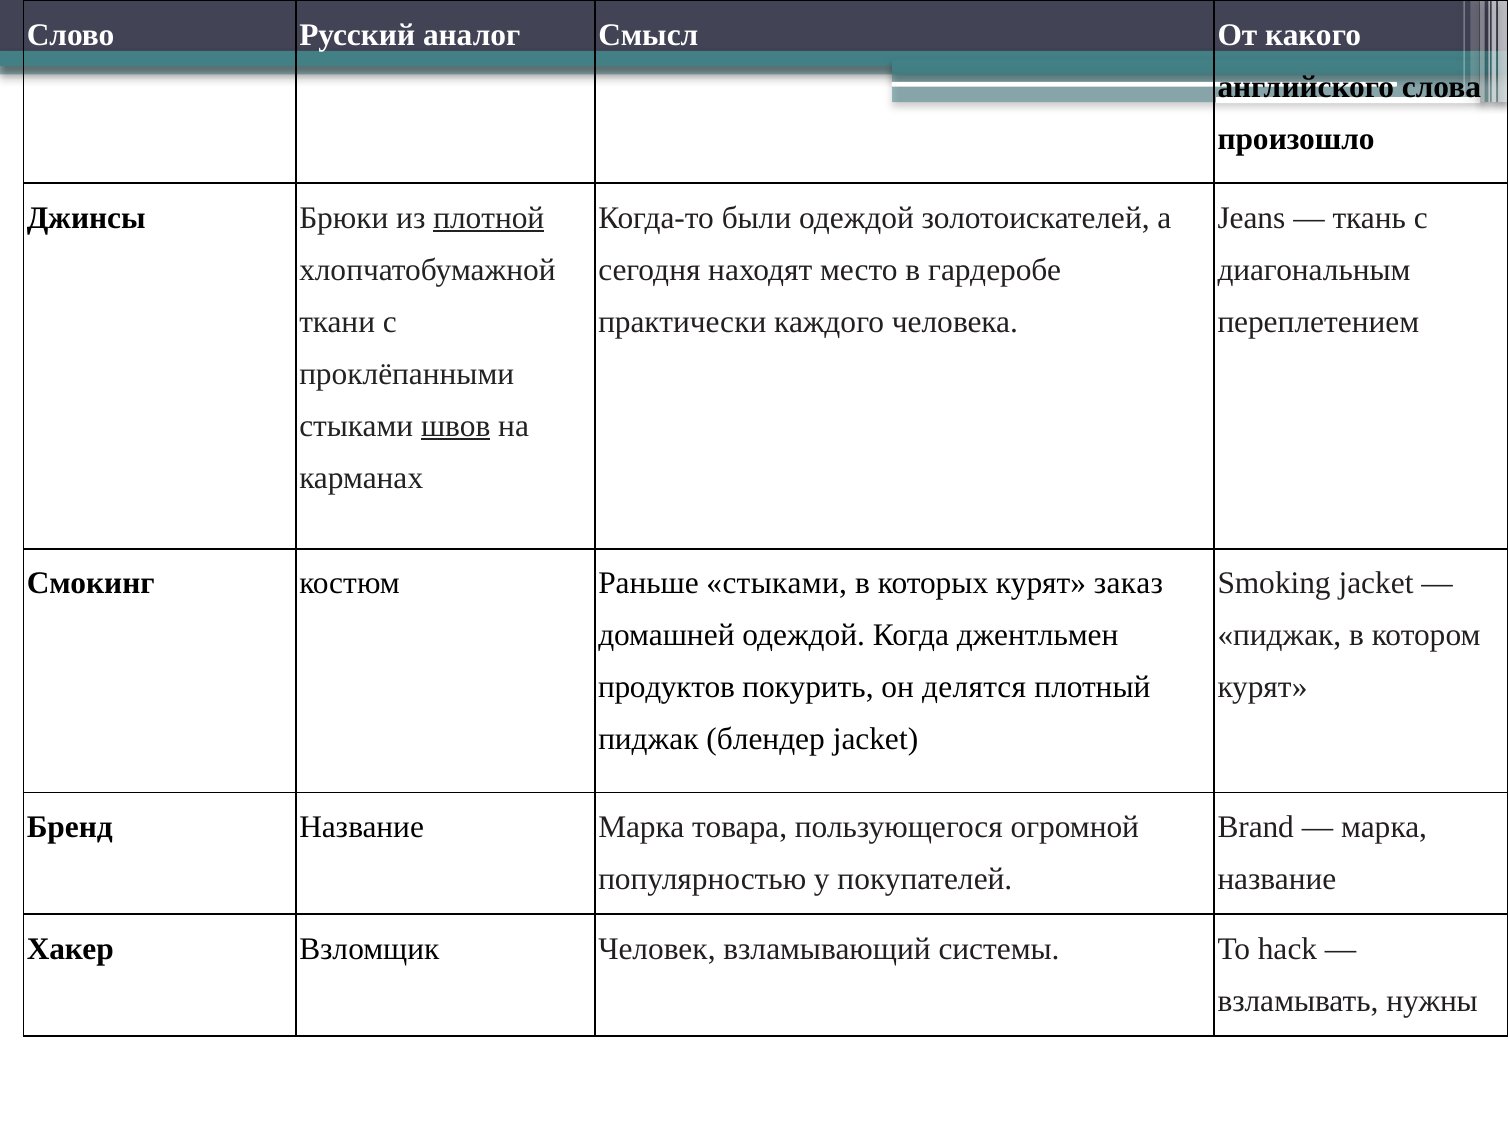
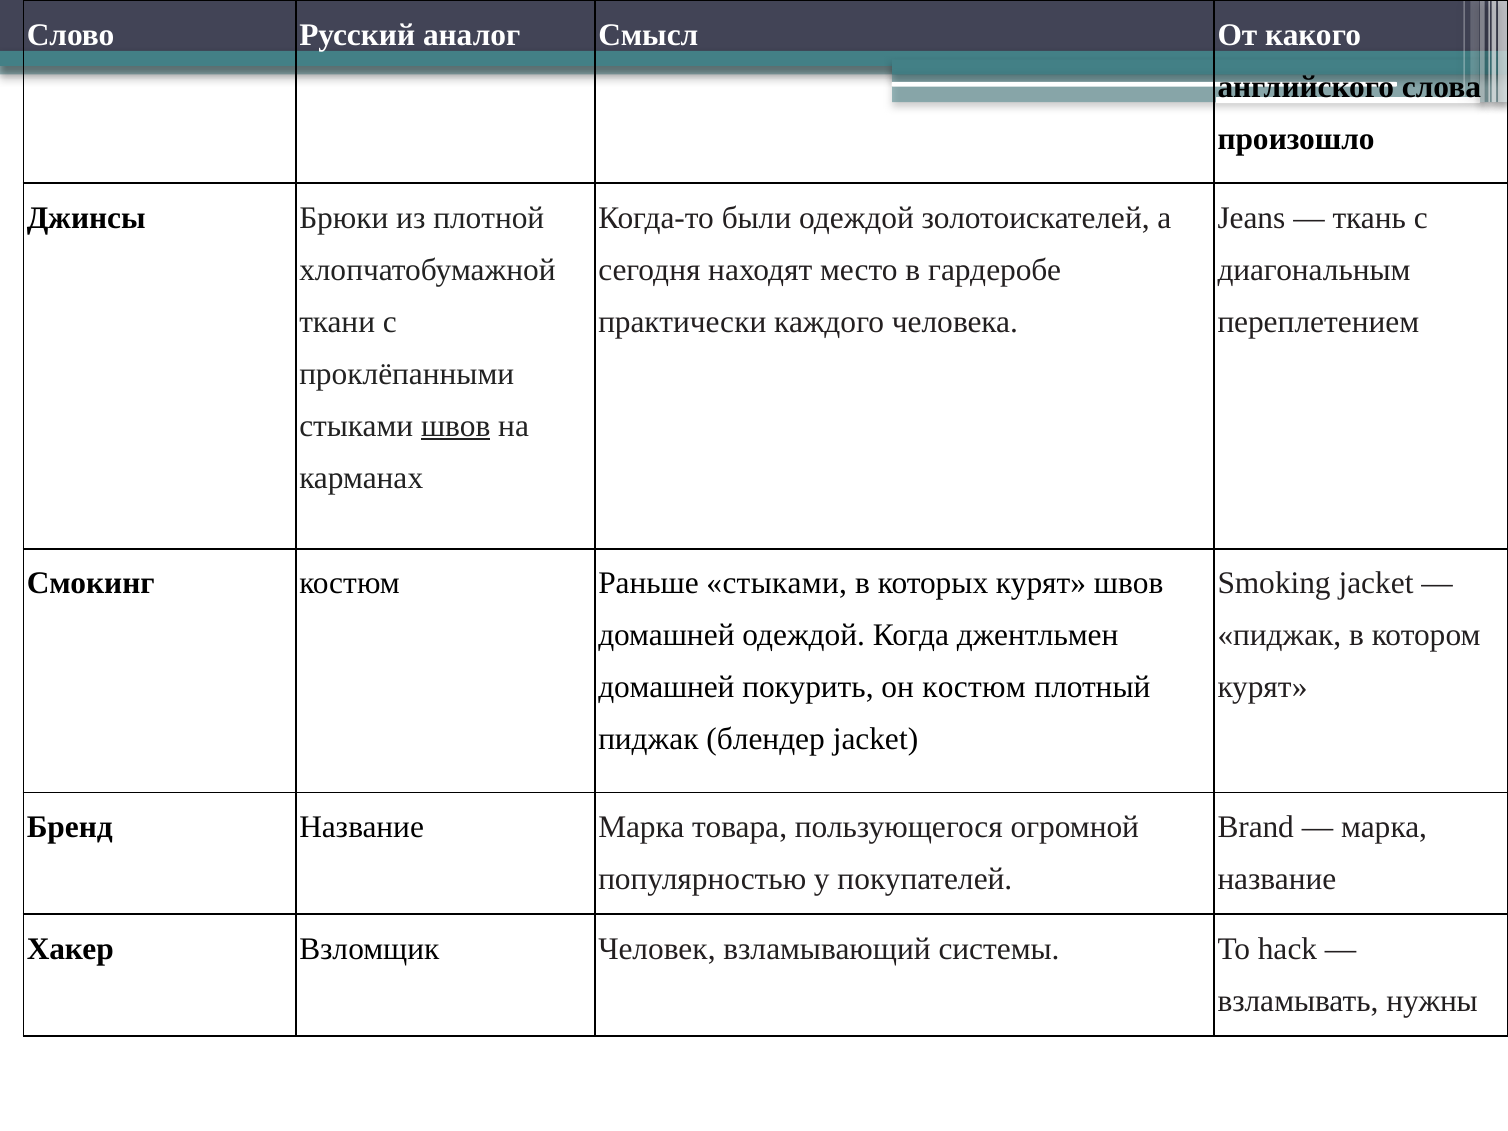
плотной underline: present -> none
курят заказ: заказ -> швов
продуктов at (666, 688): продуктов -> домашней
он делятся: делятся -> костюм
